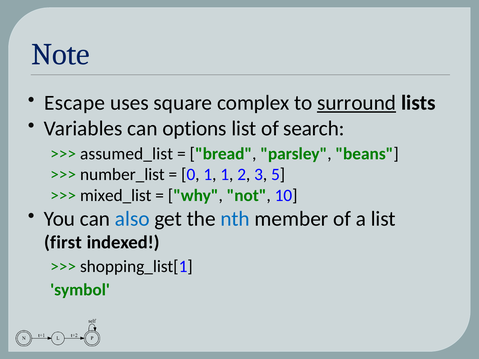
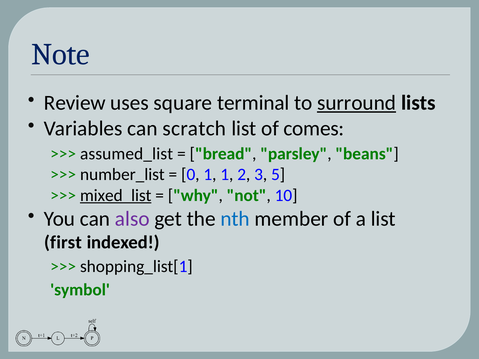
Escape: Escape -> Review
complex: complex -> terminal
options: options -> scratch
search: search -> comes
mixed_list underline: none -> present
also colour: blue -> purple
